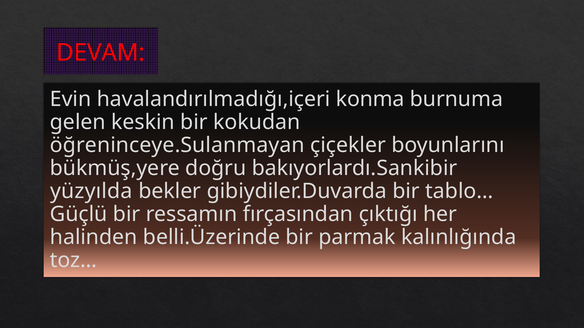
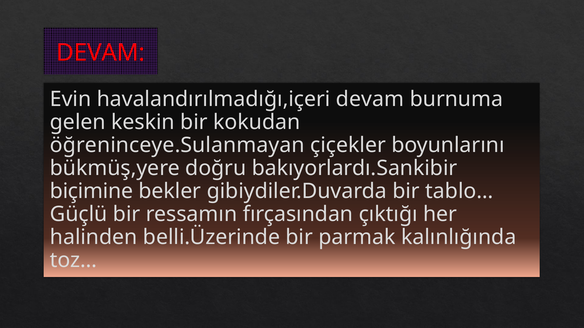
havalandırılmadığı,içeri konma: konma -> devam
yüzyılda: yüzyılda -> biçimine
